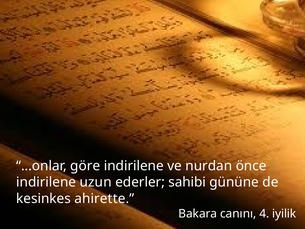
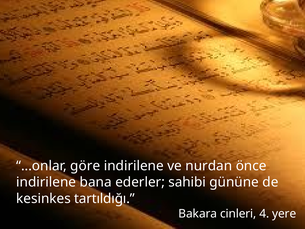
uzun: uzun -> bana
ahirette: ahirette -> tartıldığı
canını: canını -> cinleri
iyilik: iyilik -> yere
